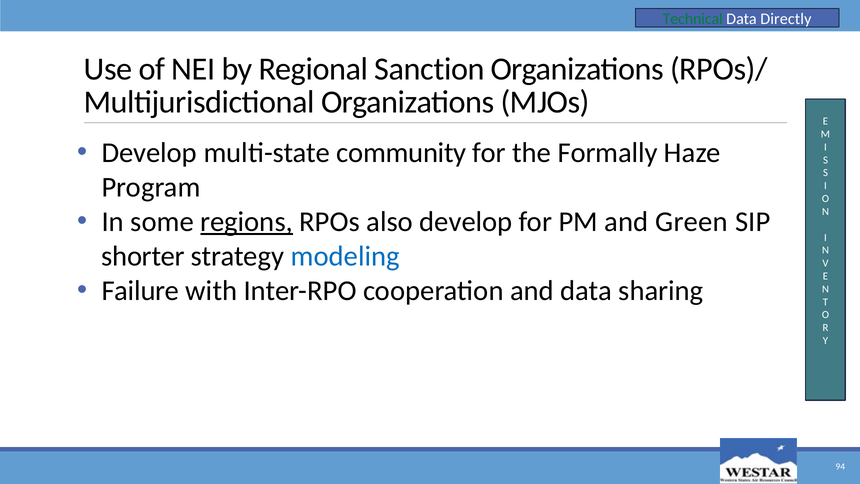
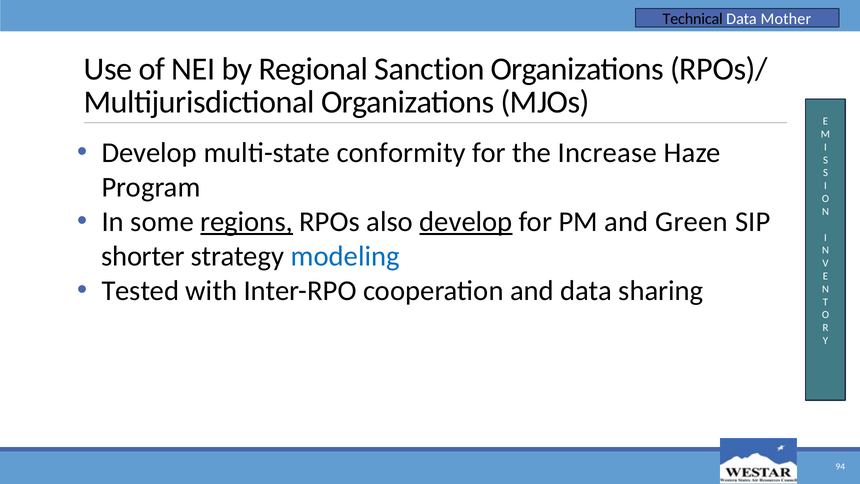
Technical colour: green -> black
Directly: Directly -> Mother
community: community -> conformity
Formally: Formally -> Increase
develop at (466, 222) underline: none -> present
Failure: Failure -> Tested
